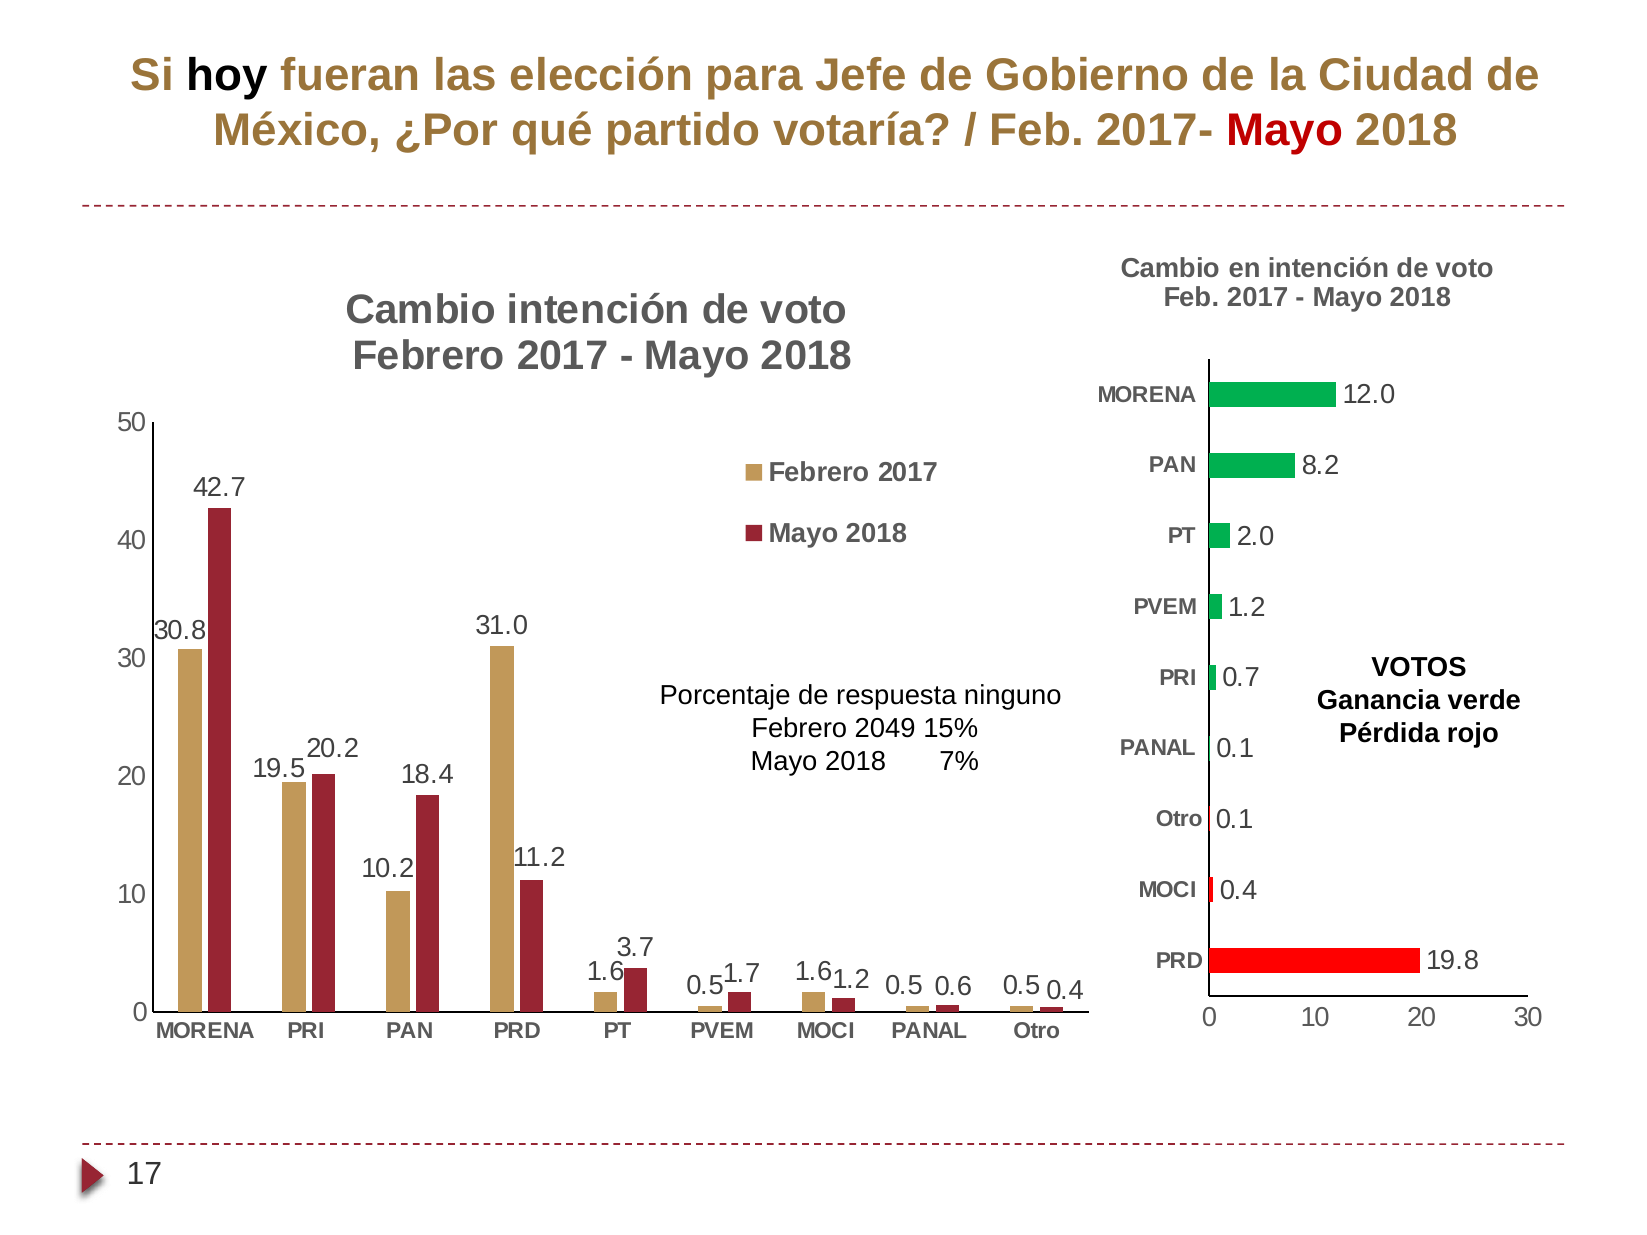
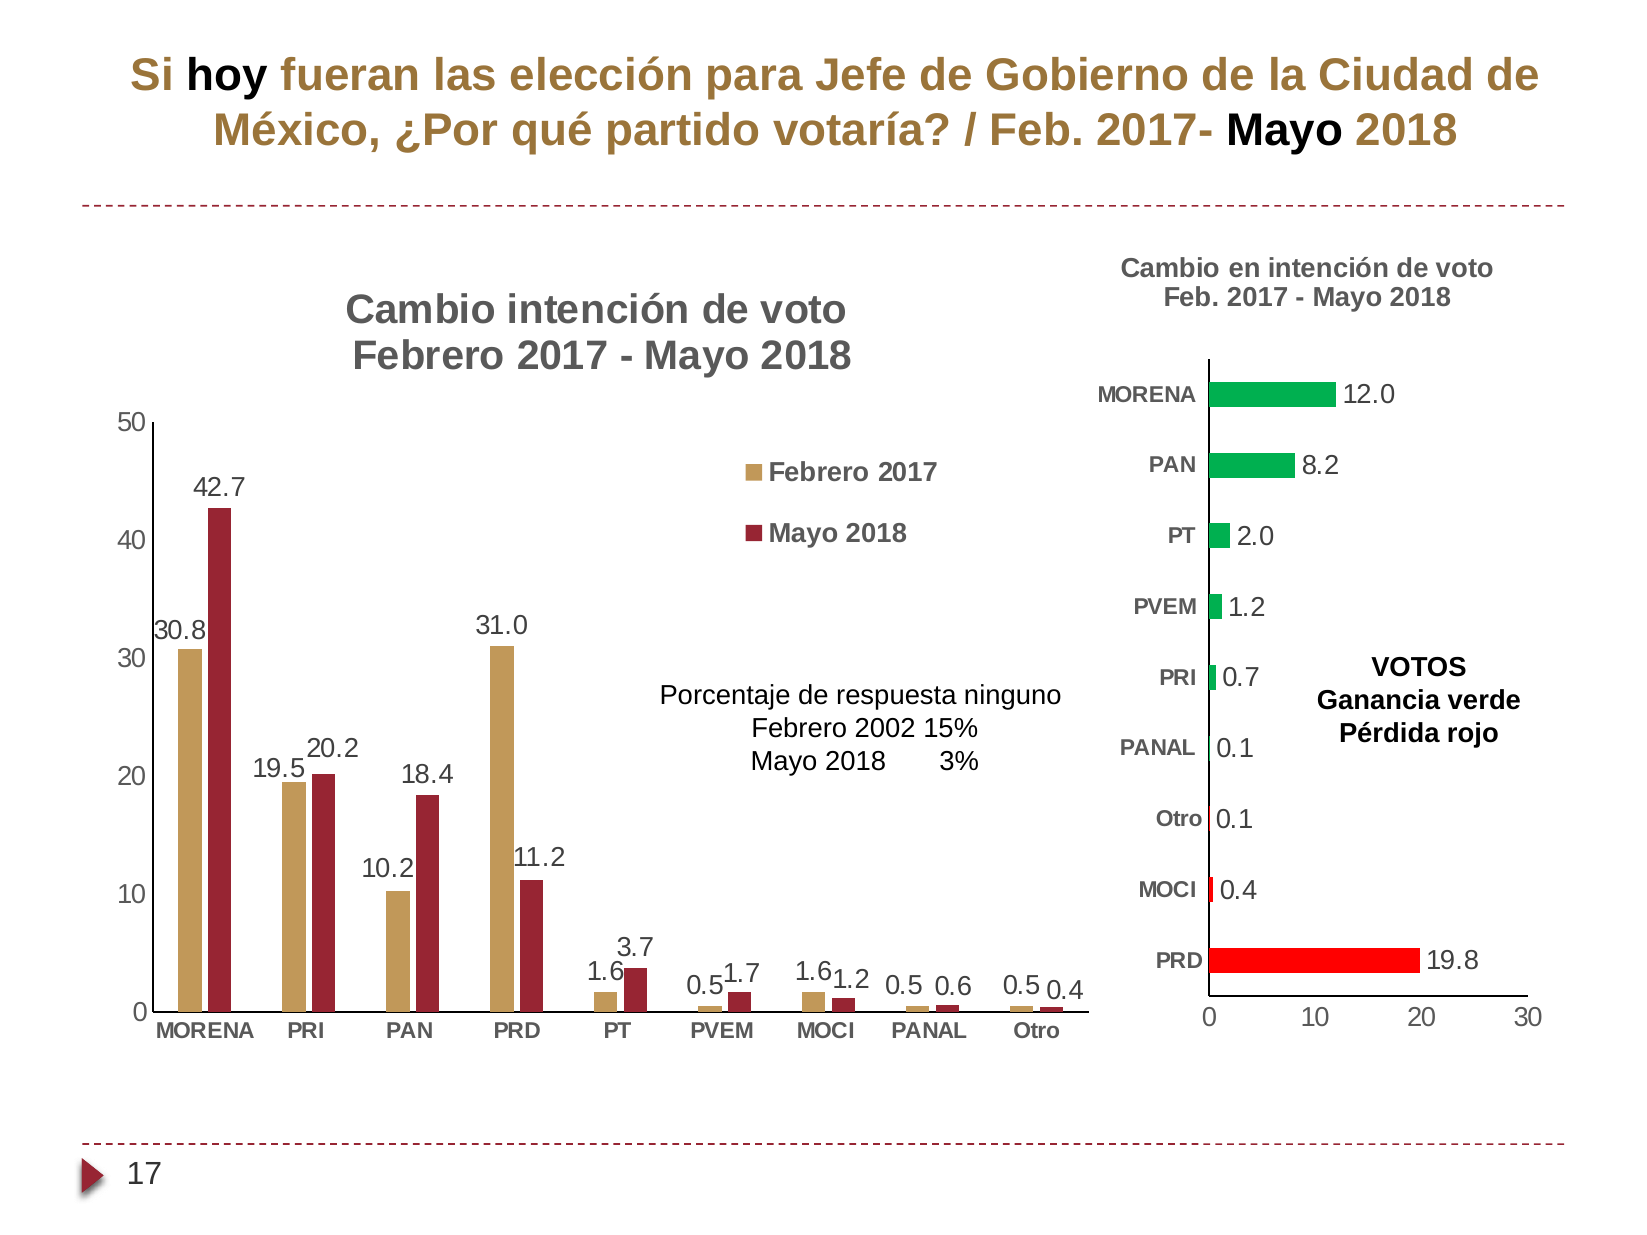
Mayo at (1285, 131) colour: red -> black
2049: 2049 -> 2002
7%: 7% -> 3%
